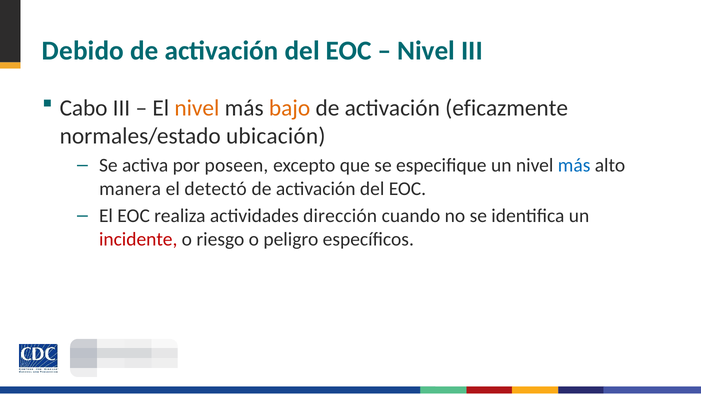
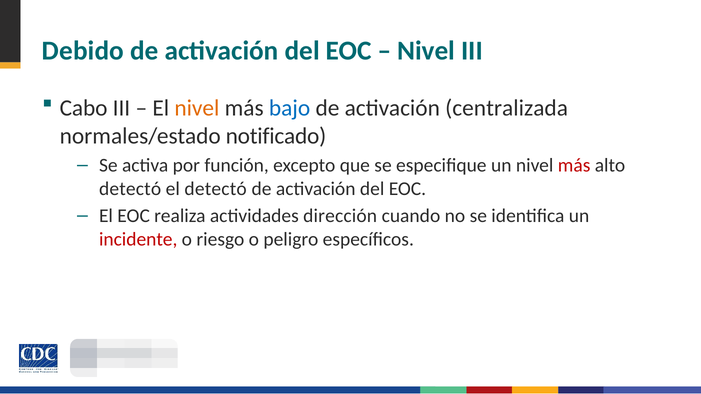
bajo colour: orange -> blue
eficazmente: eficazmente -> centralizada
ubicación: ubicación -> notificado
poseen: poseen -> función
más at (574, 165) colour: blue -> red
manera at (130, 189): manera -> detectó
